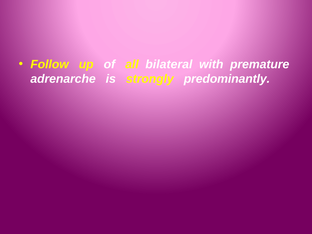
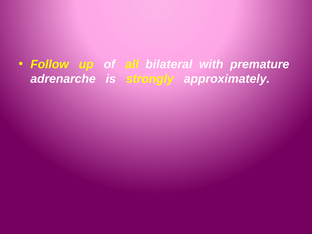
predominantly: predominantly -> approximately
